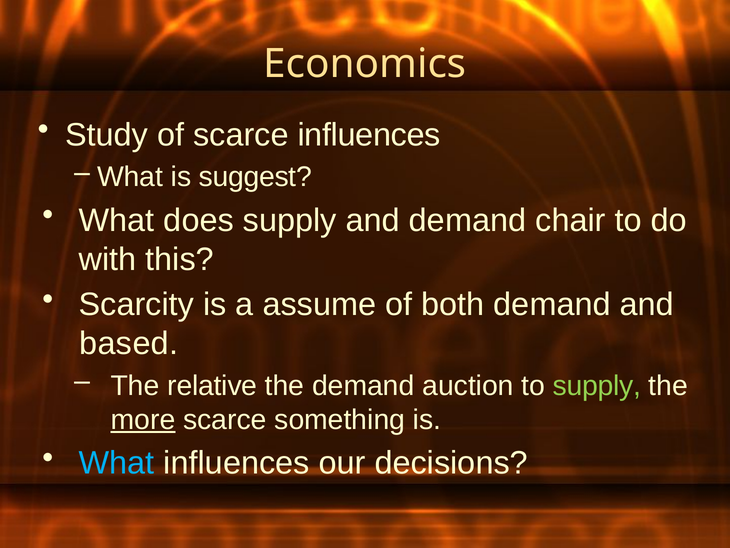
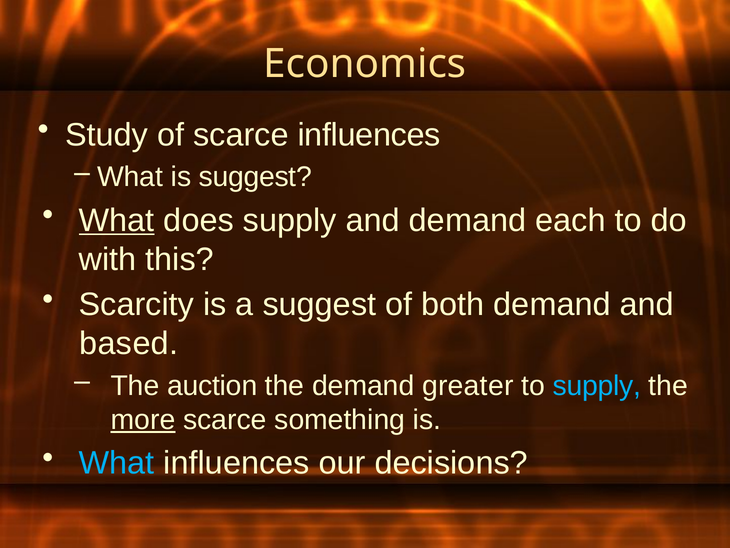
What at (117, 220) underline: none -> present
chair: chair -> each
a assume: assume -> suggest
relative: relative -> auction
auction: auction -> greater
supply at (597, 385) colour: light green -> light blue
